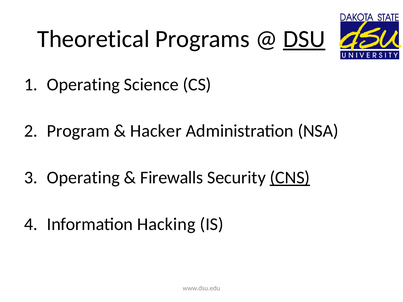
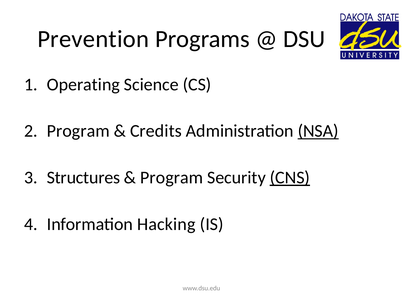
Theoretical: Theoretical -> Prevention
DSU underline: present -> none
Hacker: Hacker -> Credits
NSA underline: none -> present
Operating at (83, 178): Operating -> Structures
Firewalls at (172, 178): Firewalls -> Program
